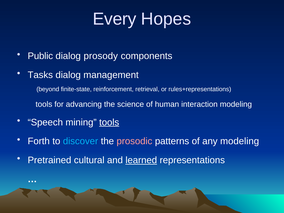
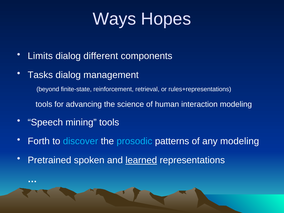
Every: Every -> Ways
Public: Public -> Limits
prosody: prosody -> different
tools at (109, 122) underline: present -> none
prosodic colour: pink -> light blue
cultural: cultural -> spoken
